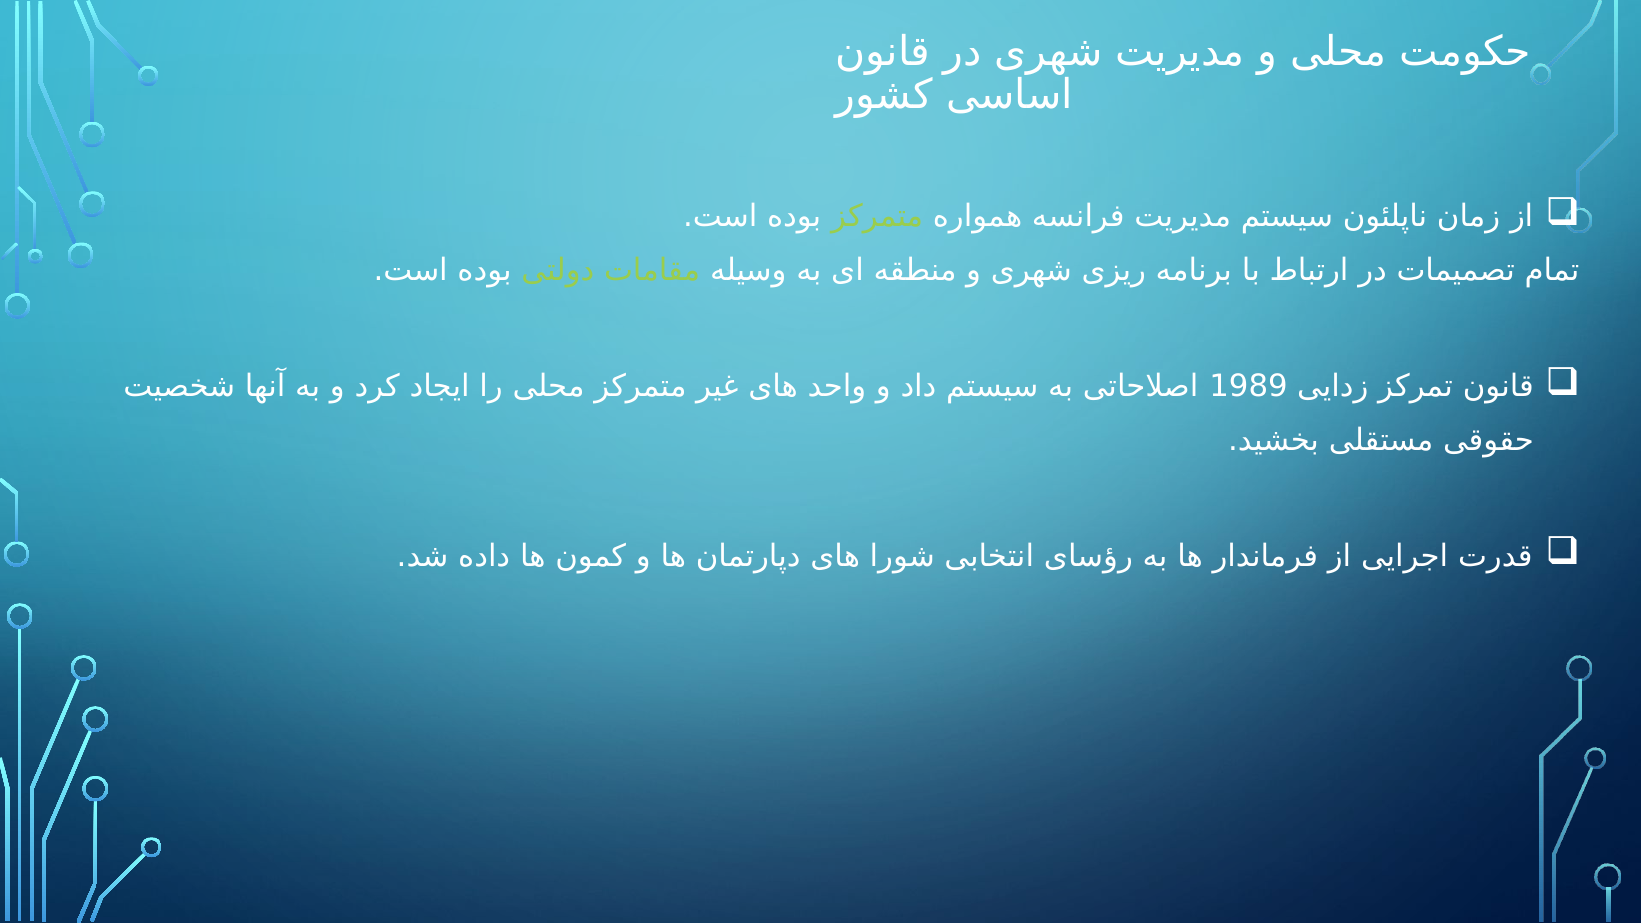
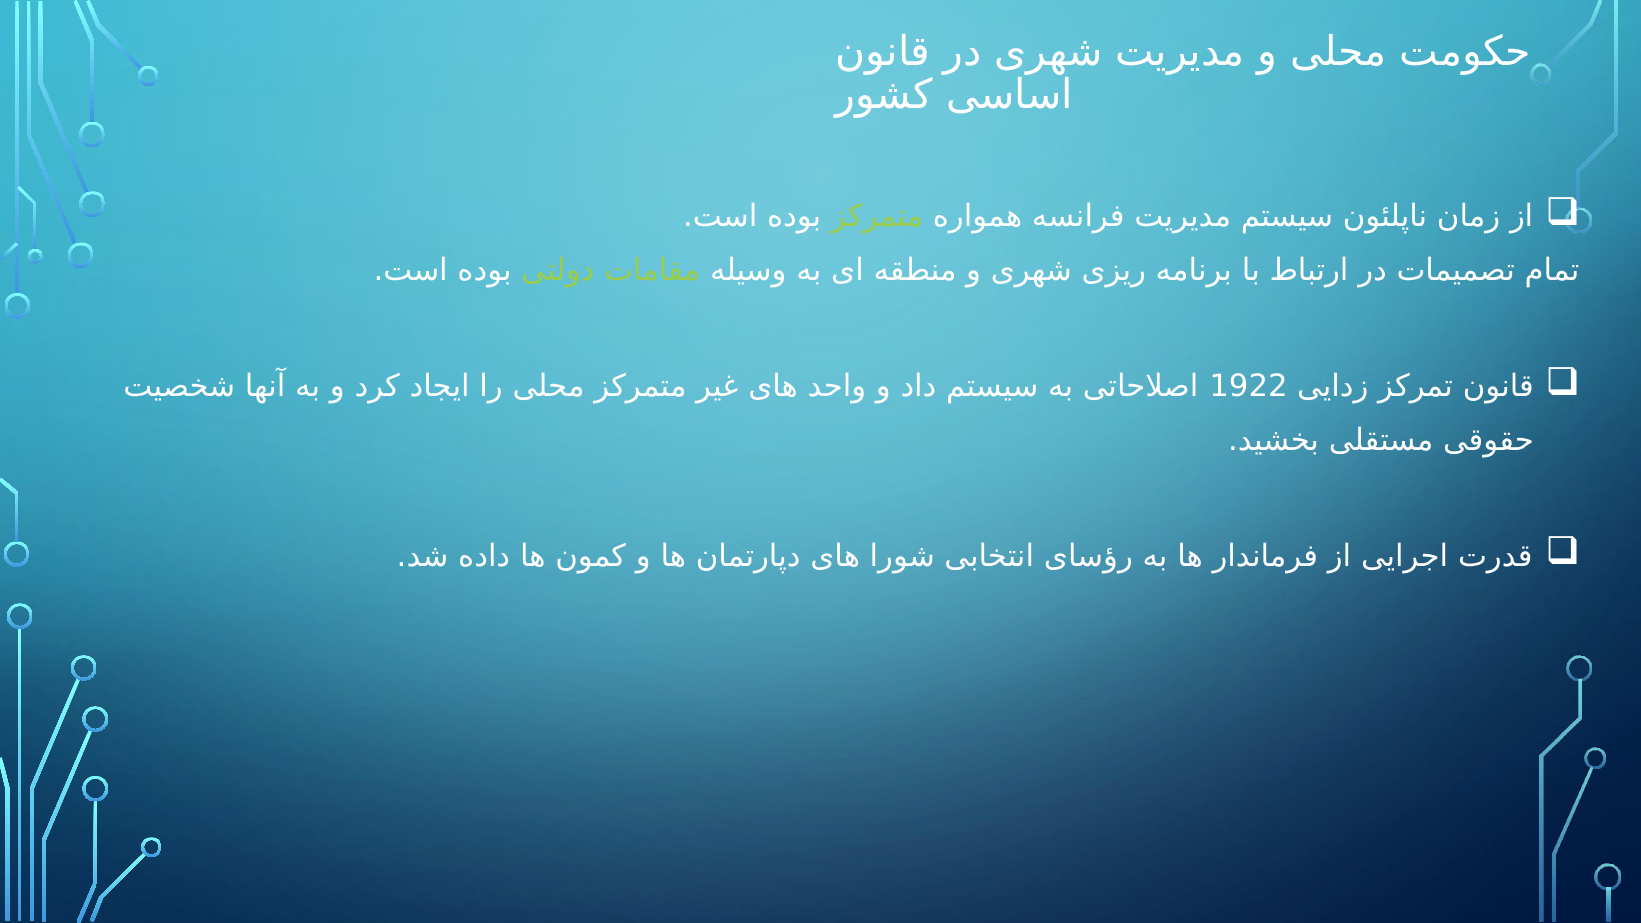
1989: 1989 -> 1922
